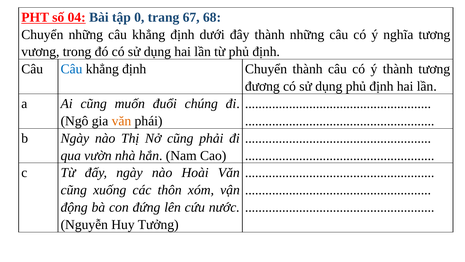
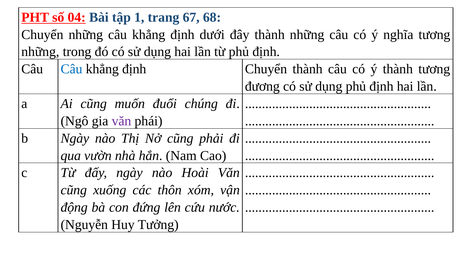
0: 0 -> 1
vương at (40, 52): vương -> những
văn at (121, 121) colour: orange -> purple
